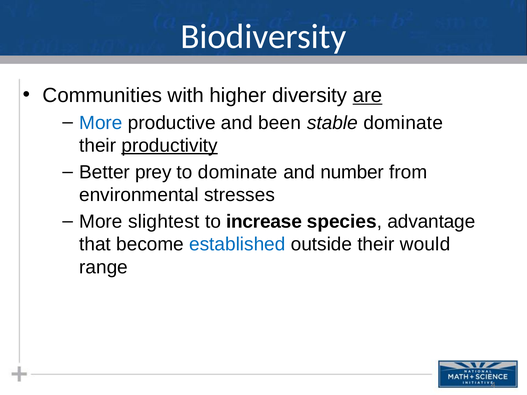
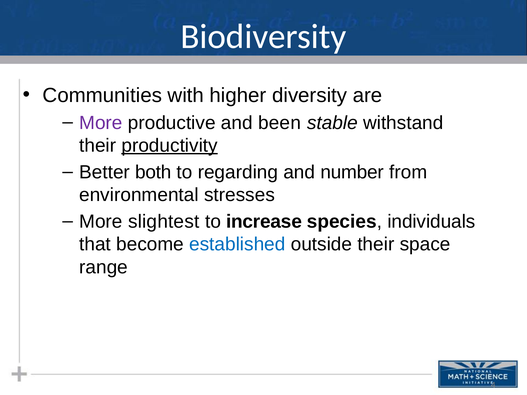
are underline: present -> none
More at (101, 123) colour: blue -> purple
stable dominate: dominate -> withstand
prey: prey -> both
to dominate: dominate -> regarding
advantage: advantage -> individuals
would: would -> space
